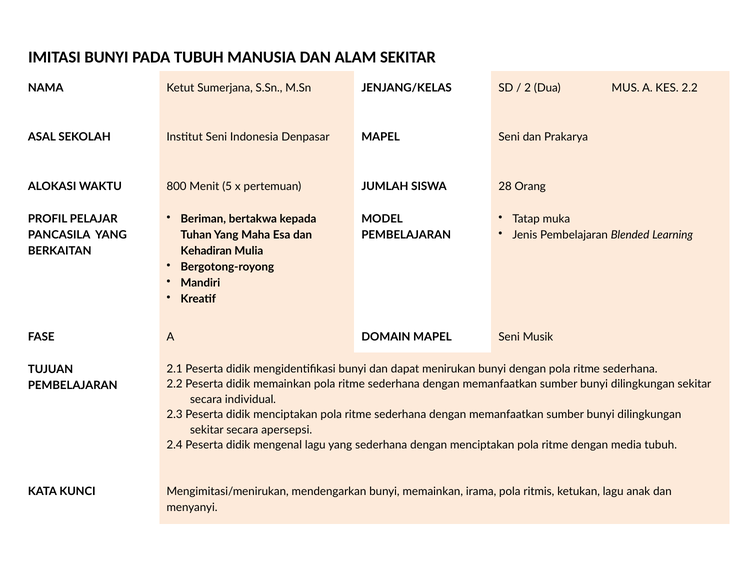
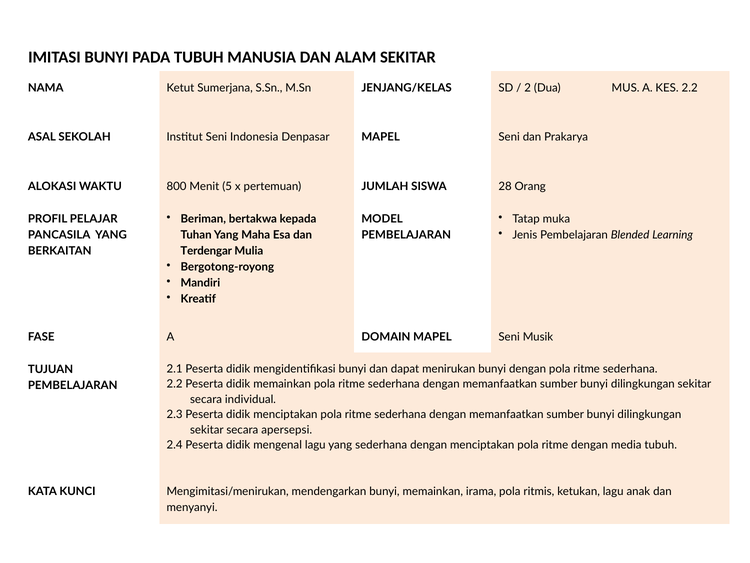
Kehadiran: Kehadiran -> Terdengar
